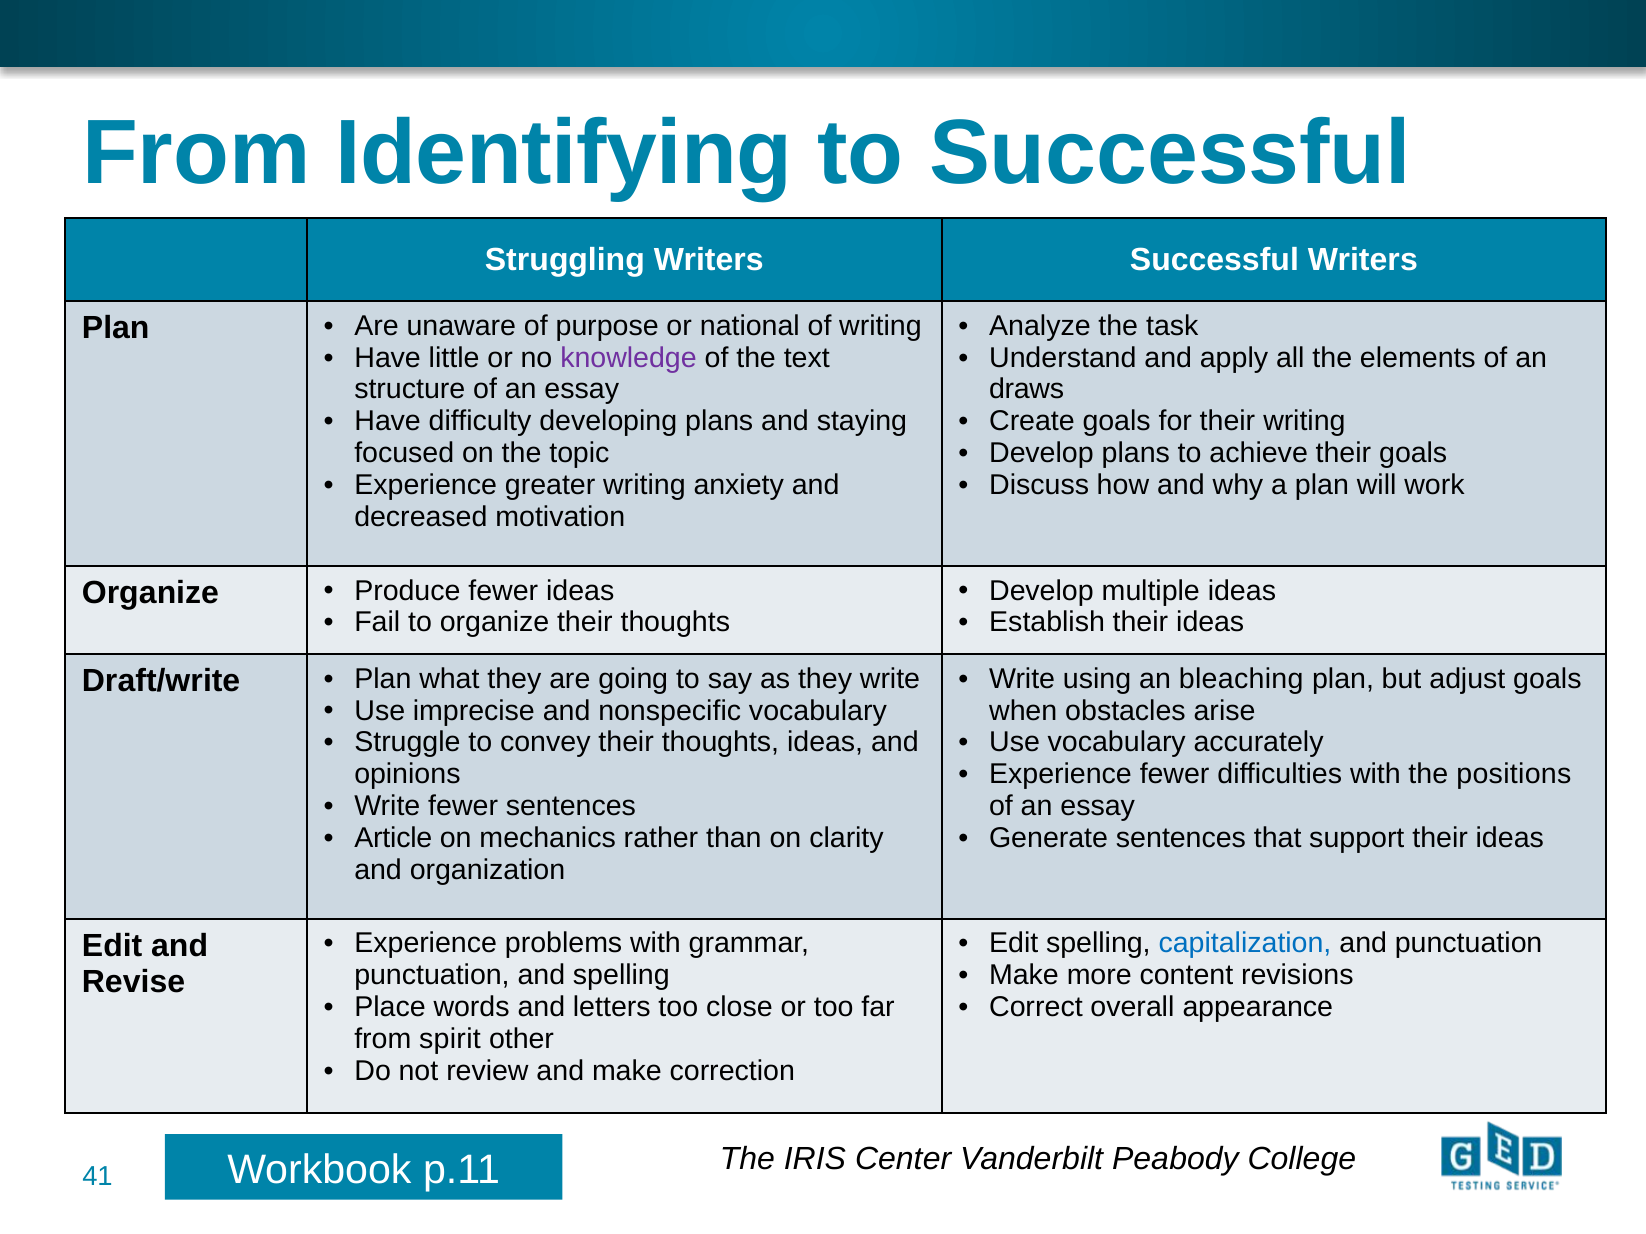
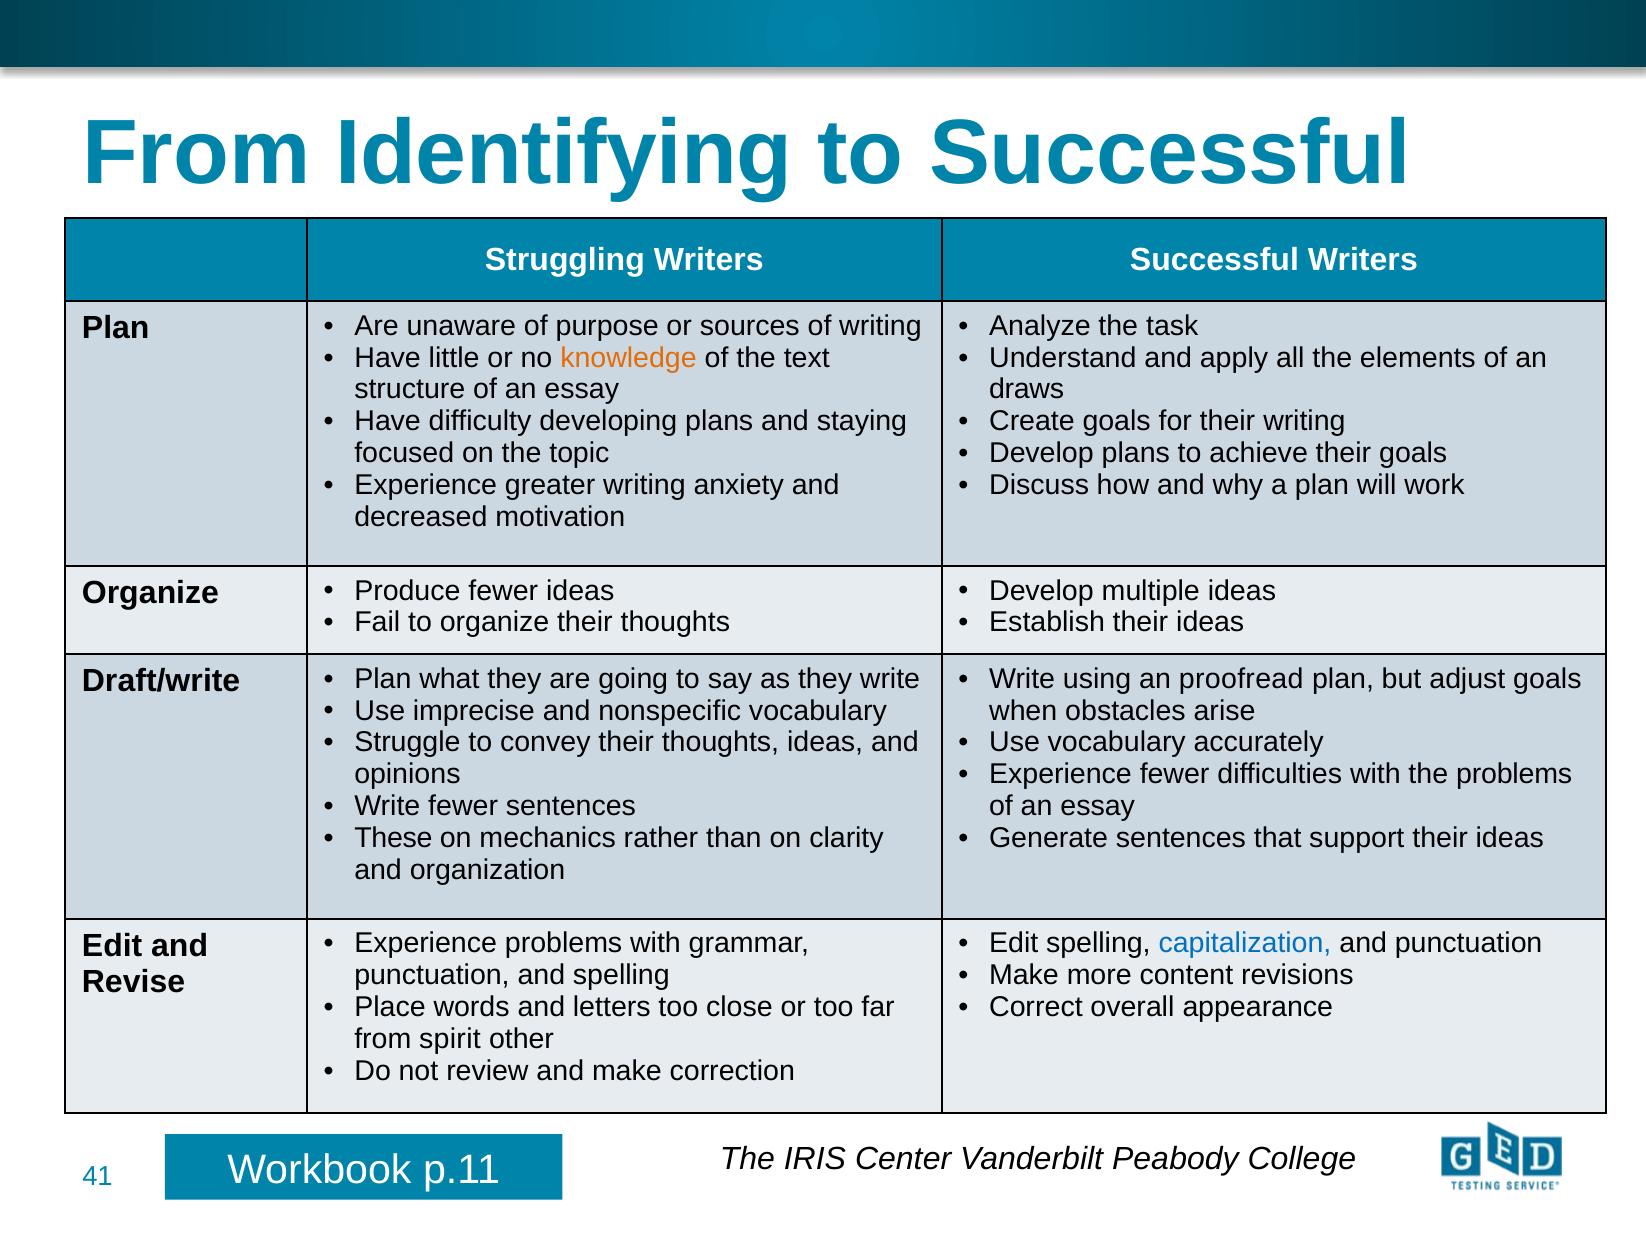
national: national -> sources
knowledge colour: purple -> orange
bleaching: bleaching -> proofread
the positions: positions -> problems
Article: Article -> These
